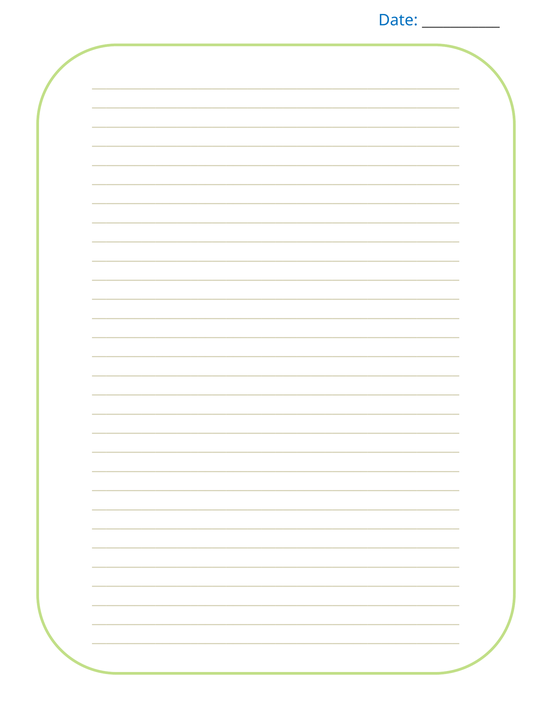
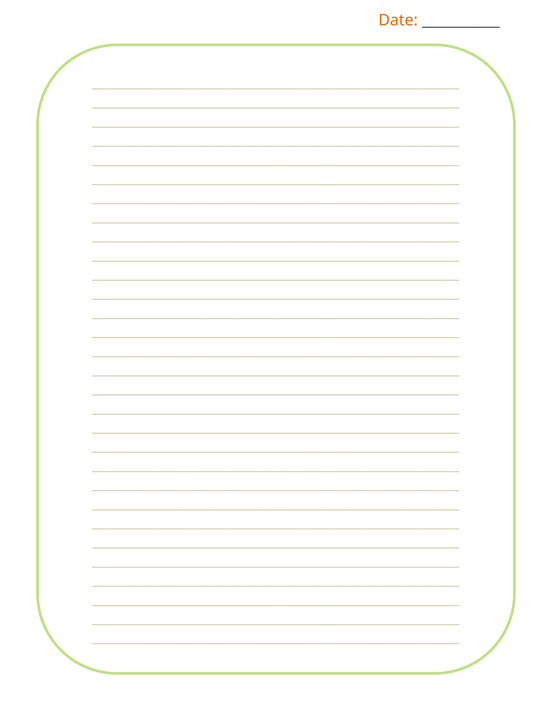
Date colour: blue -> orange
